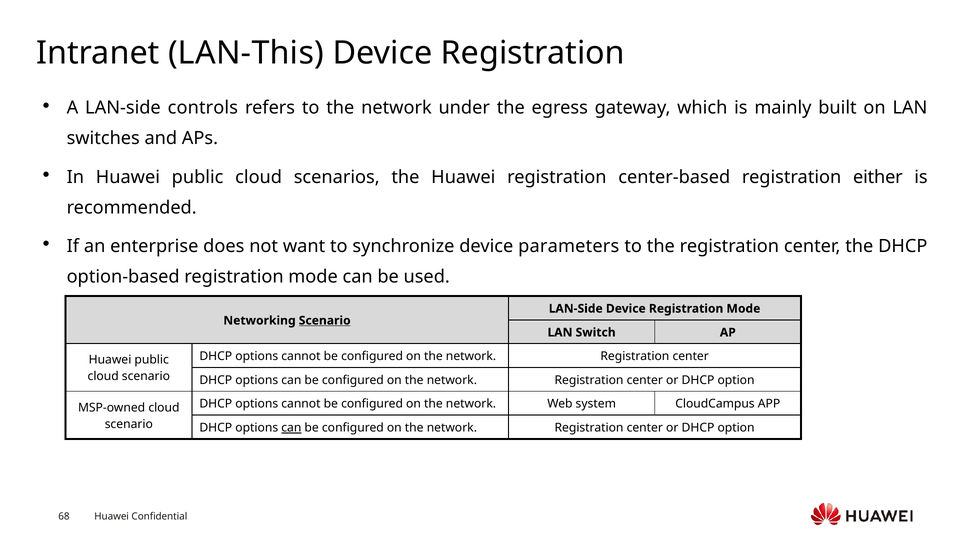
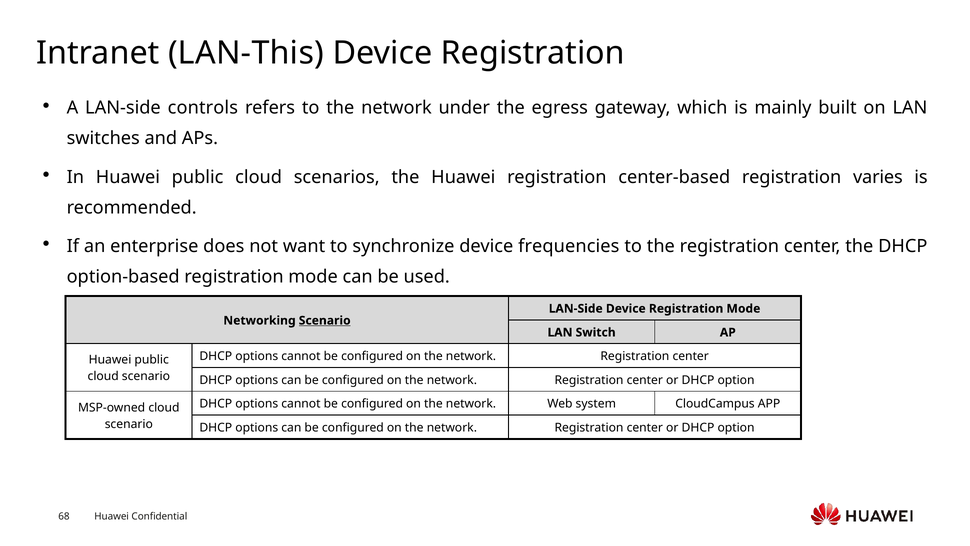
either: either -> varies
parameters: parameters -> frequencies
can at (291, 427) underline: present -> none
